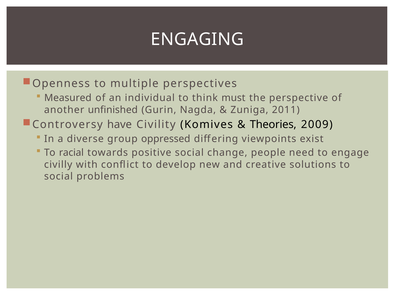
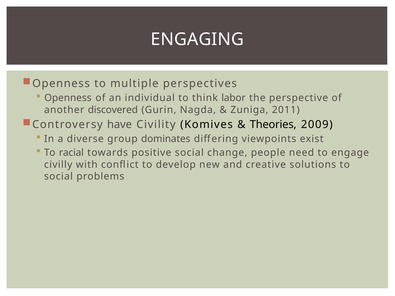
Measured at (68, 98): Measured -> Openness
must: must -> labor
unfinished: unfinished -> discovered
oppressed: oppressed -> dominates
